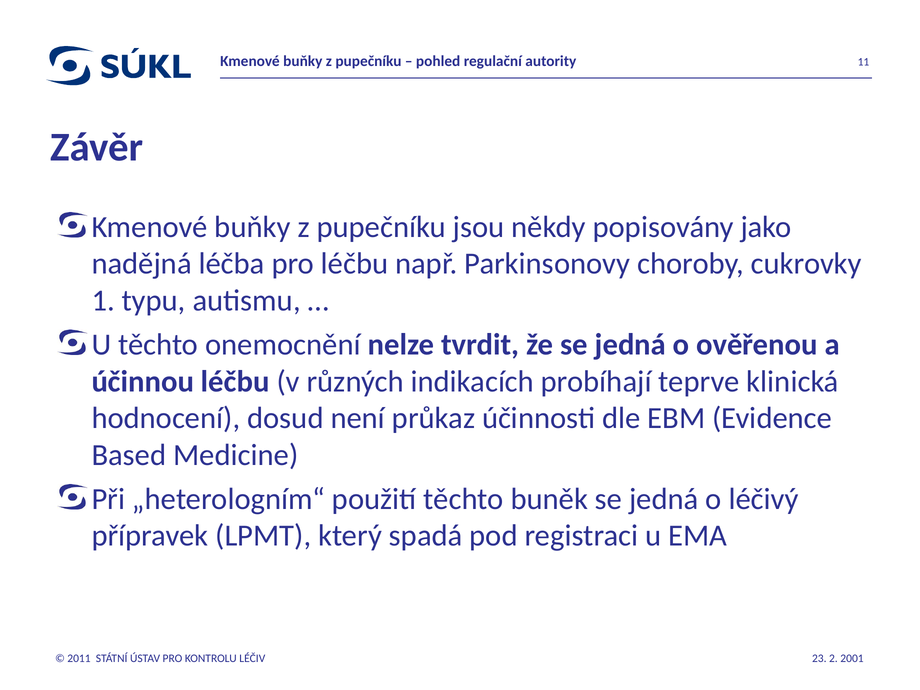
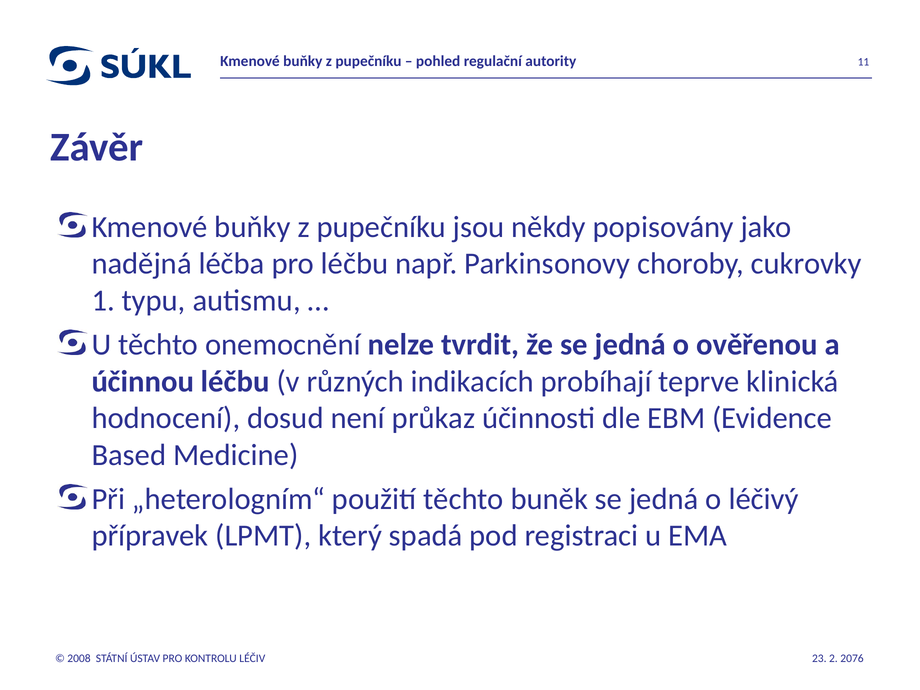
2001: 2001 -> 2076
2011: 2011 -> 2008
